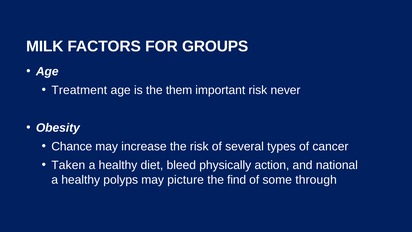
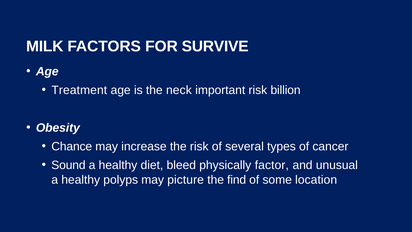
GROUPS: GROUPS -> SURVIVE
them: them -> neck
never: never -> billion
Taken: Taken -> Sound
action: action -> factor
national: national -> unusual
through: through -> location
